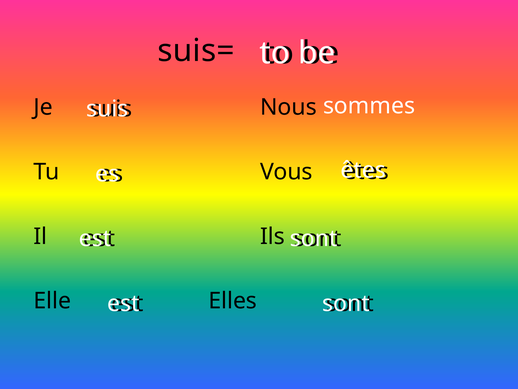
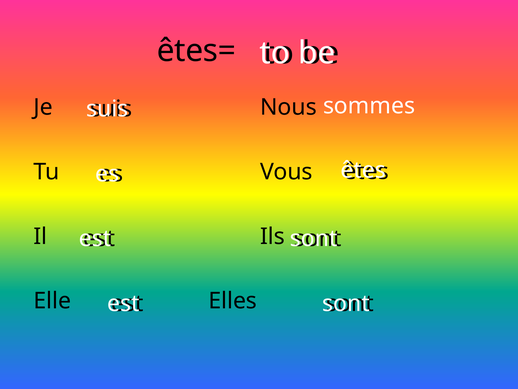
suis=: suis= -> êtes=
